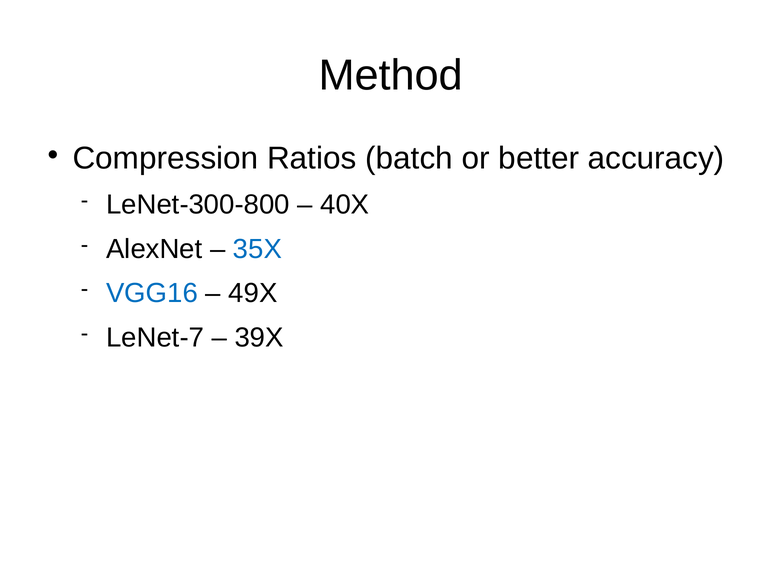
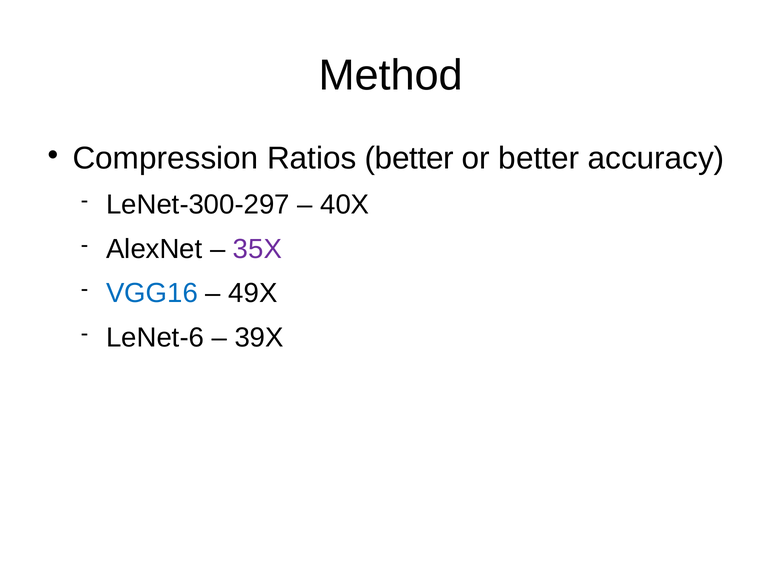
Ratios batch: batch -> better
LeNet-300-800: LeNet-300-800 -> LeNet-300-297
35X colour: blue -> purple
LeNet-7: LeNet-7 -> LeNet-6
